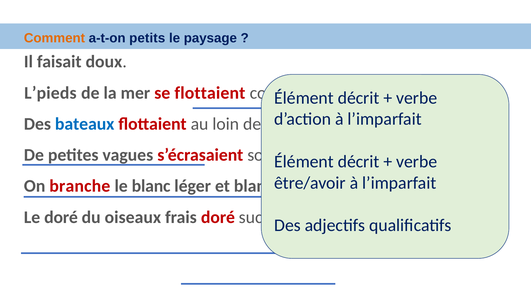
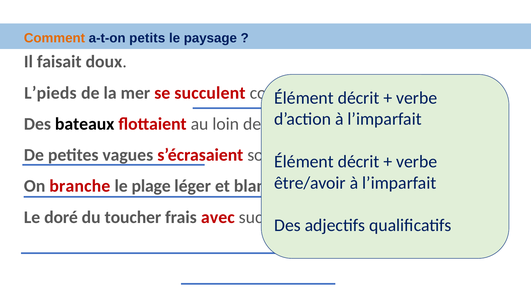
se flottaient: flottaient -> succulent
bateaux colour: blue -> black
le blanc: blanc -> plage
oiseaux: oiseaux -> toucher
frais doré: doré -> avec
